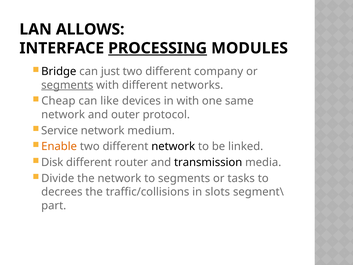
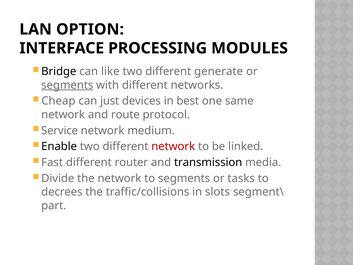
ALLOWS: ALLOWS -> OPTION
PROCESSING underline: present -> none
just: just -> like
company: company -> generate
like: like -> just
in with: with -> best
outer: outer -> route
Enable colour: orange -> black
network at (173, 146) colour: black -> red
Disk: Disk -> Fast
